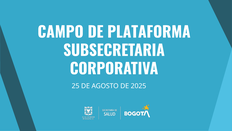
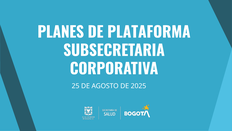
CAMPO: CAMPO -> PLANES
